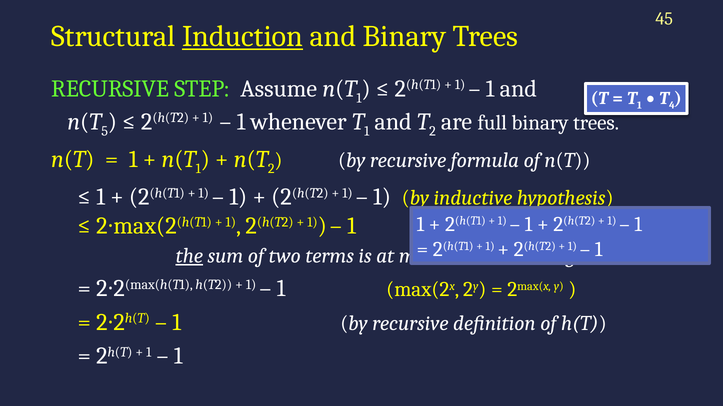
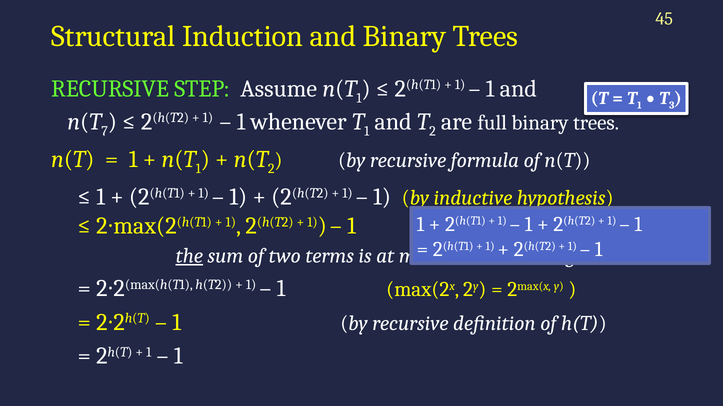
Induction underline: present -> none
4: 4 -> 3
5: 5 -> 7
